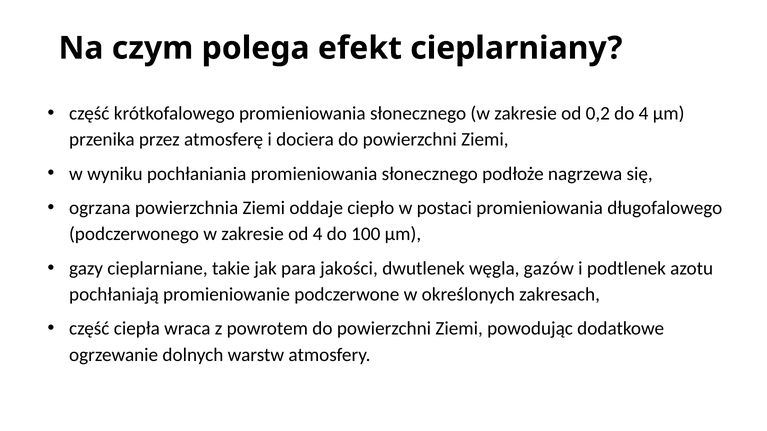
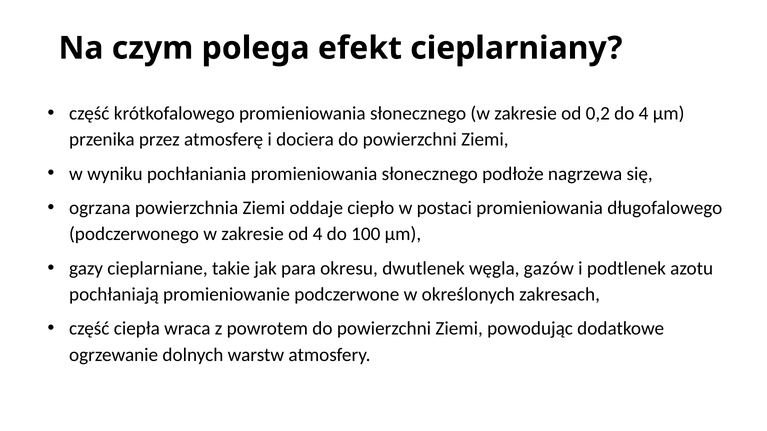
jakości: jakości -> okresu
